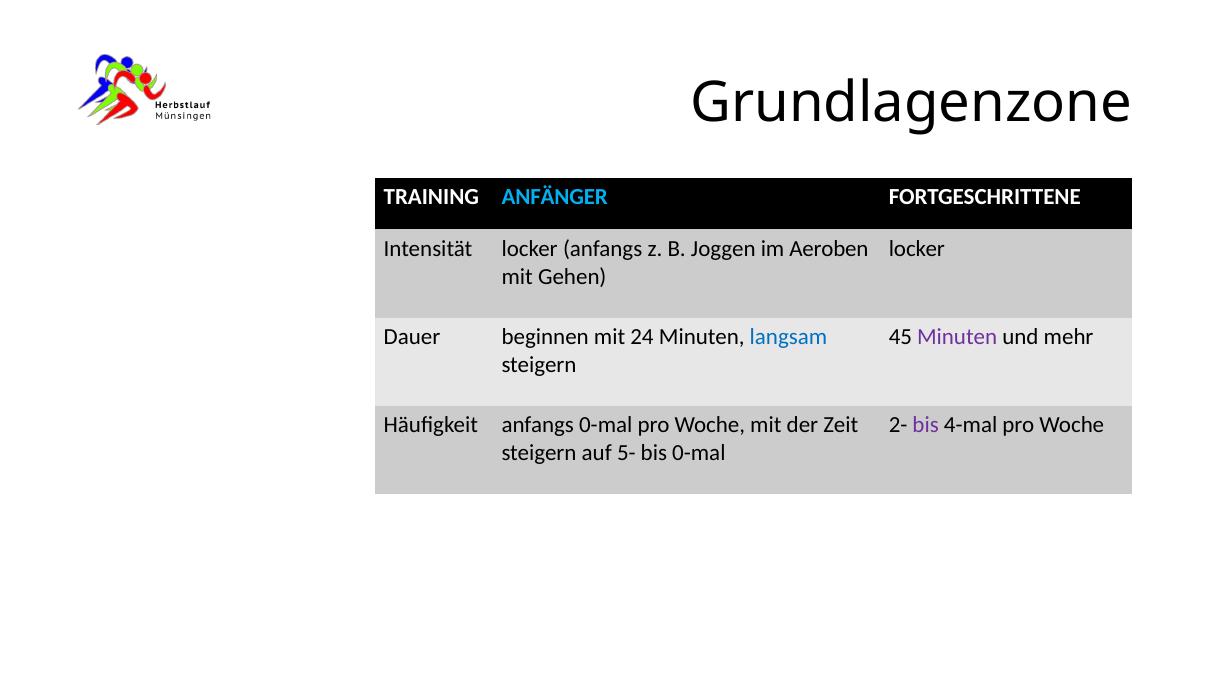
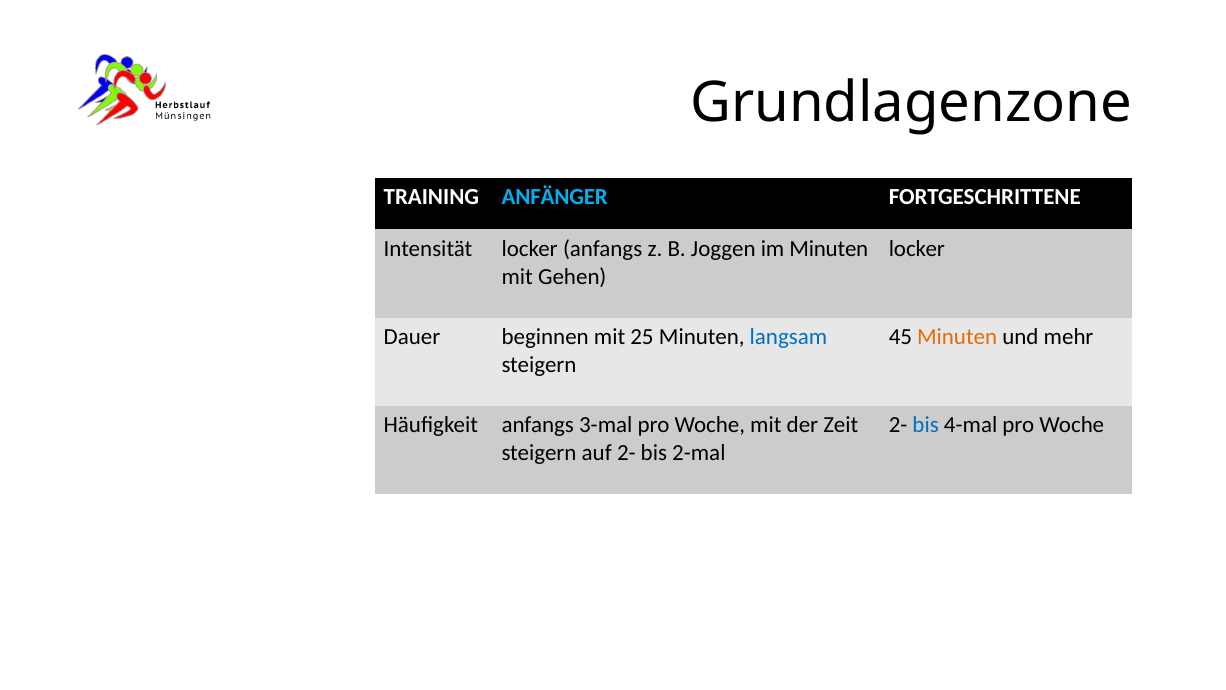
im Aeroben: Aeroben -> Minuten
24: 24 -> 25
Minuten at (957, 337) colour: purple -> orange
anfangs 0-mal: 0-mal -> 3-mal
bis at (926, 425) colour: purple -> blue
auf 5-: 5- -> 2-
bis 0-mal: 0-mal -> 2-mal
